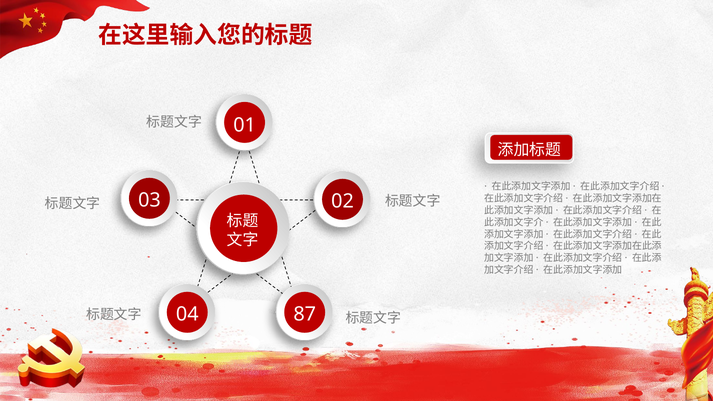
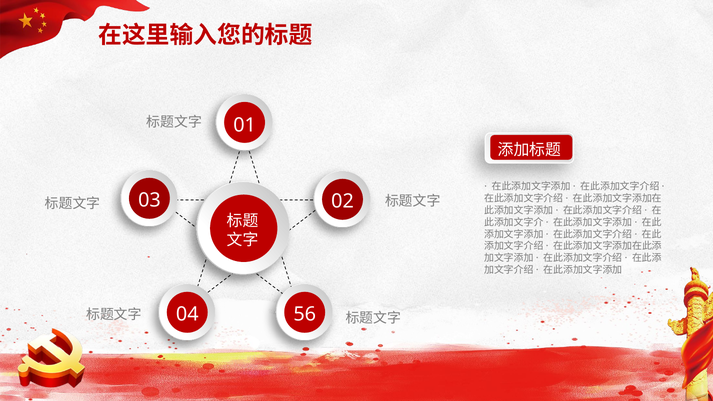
87: 87 -> 56
